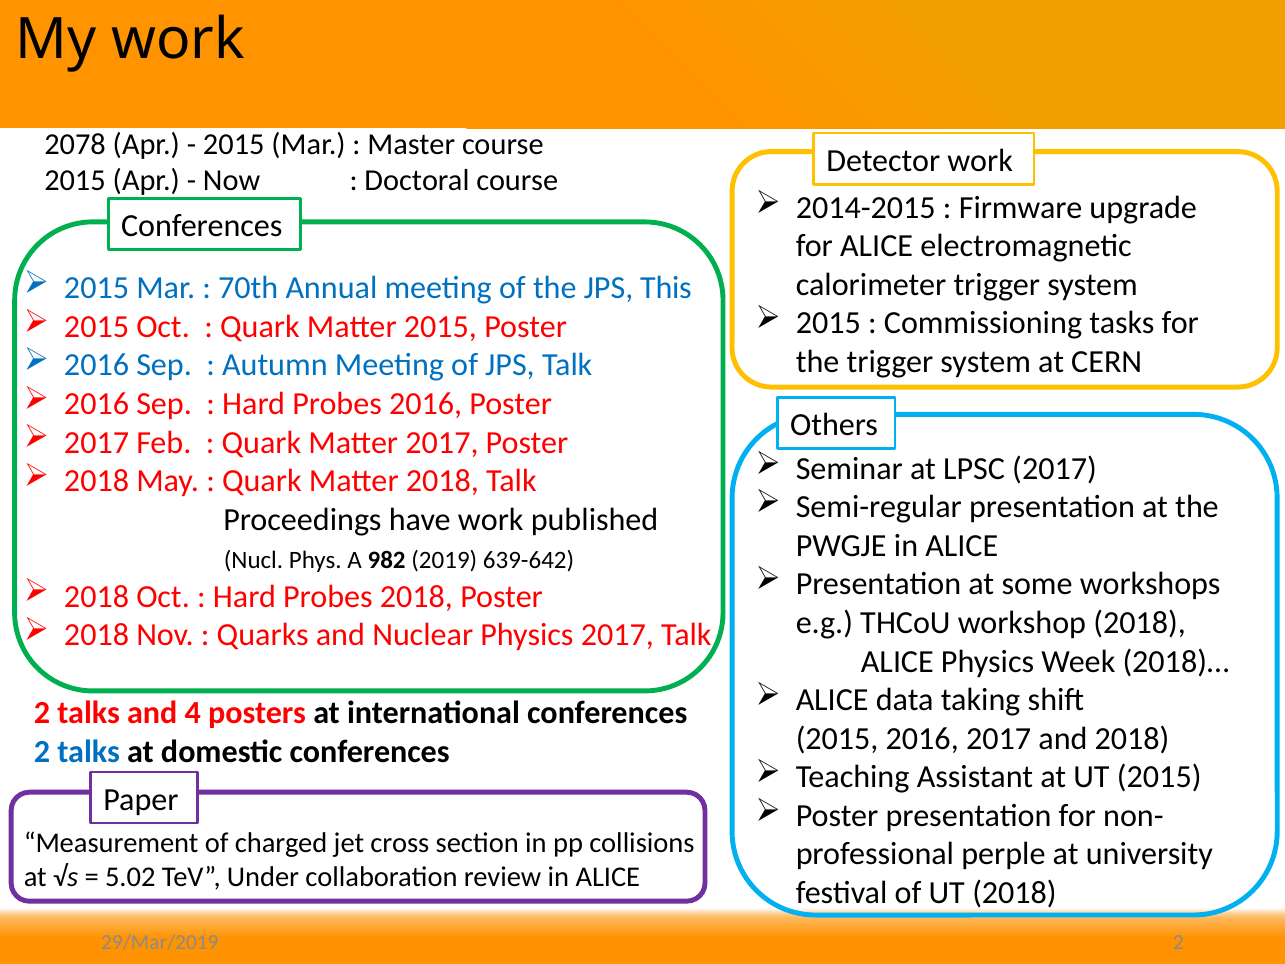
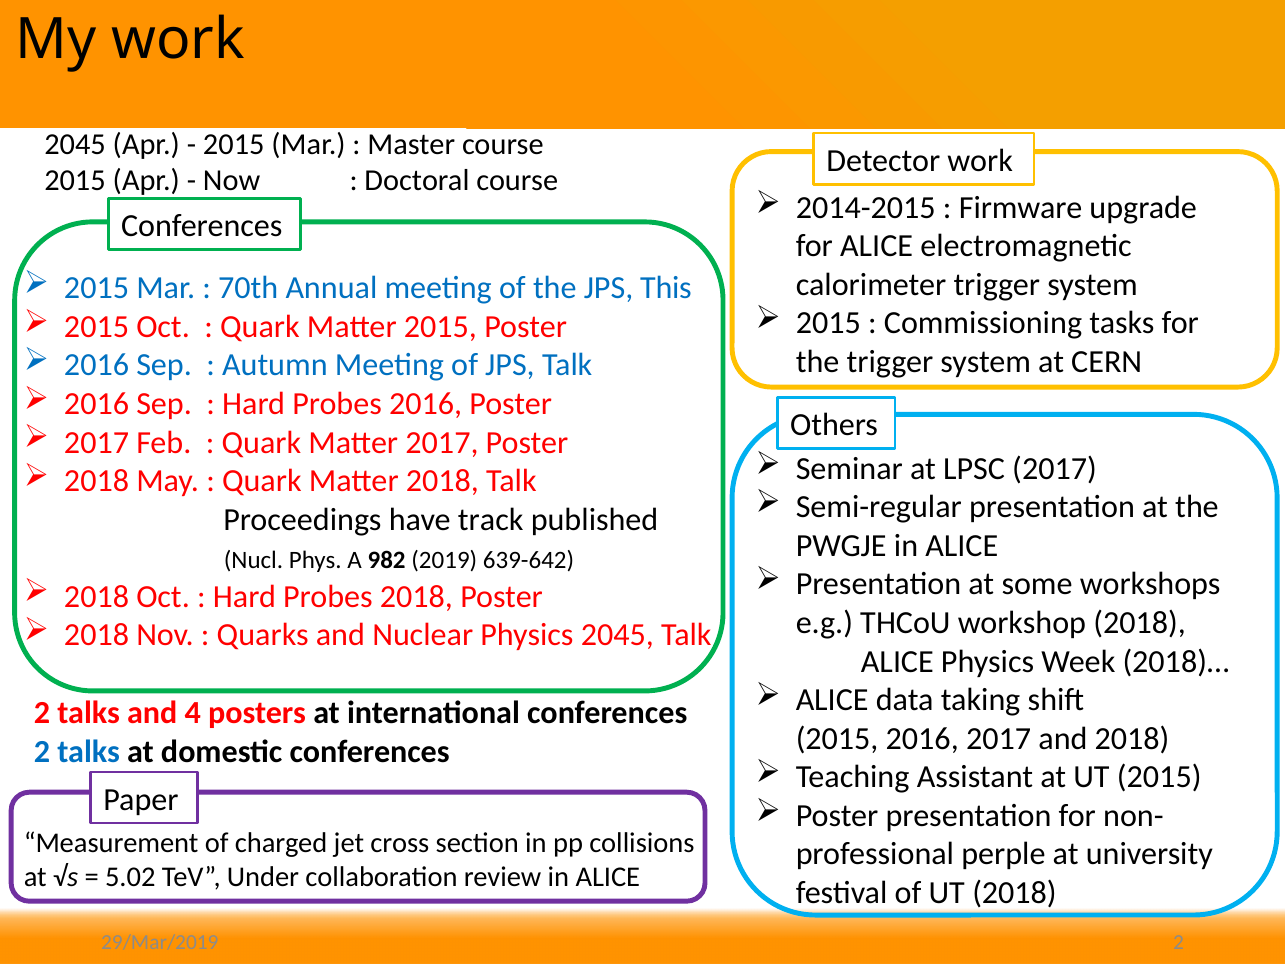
2078 at (75, 144): 2078 -> 2045
have work: work -> track
Physics 2017: 2017 -> 2045
